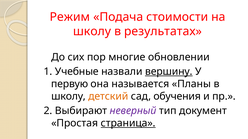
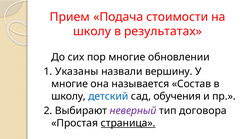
Режим: Режим -> Прием
Учебные: Учебные -> Указаны
вершину underline: present -> none
первую at (70, 84): первую -> многие
Планы: Планы -> Состав
детский colour: orange -> blue
документ: документ -> договора
